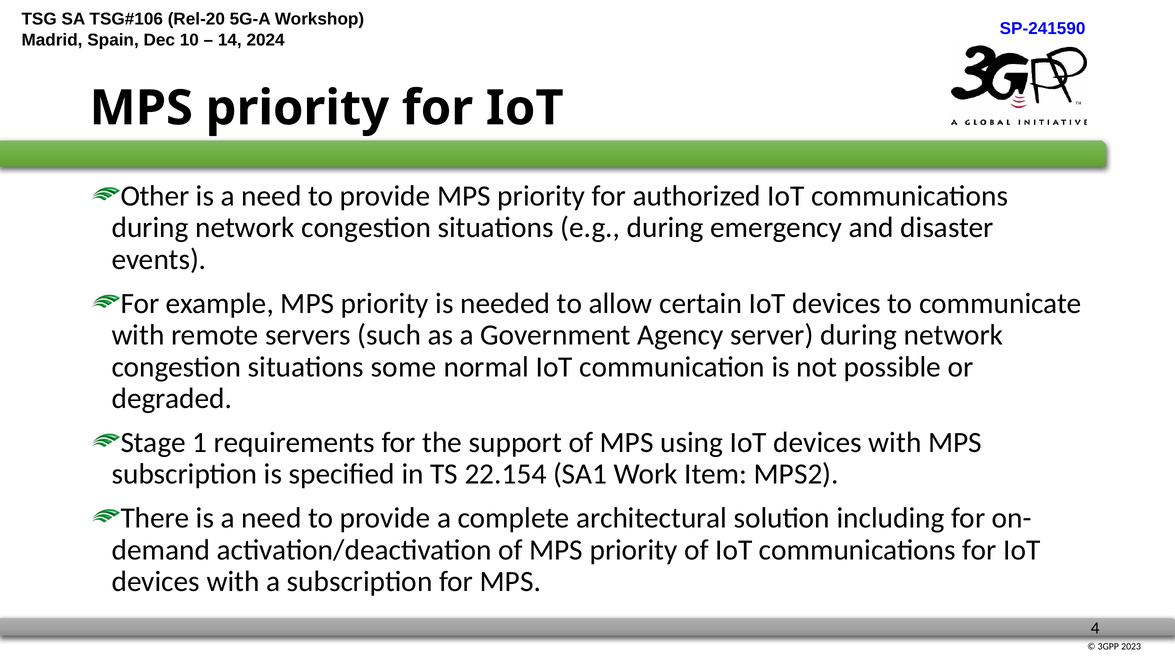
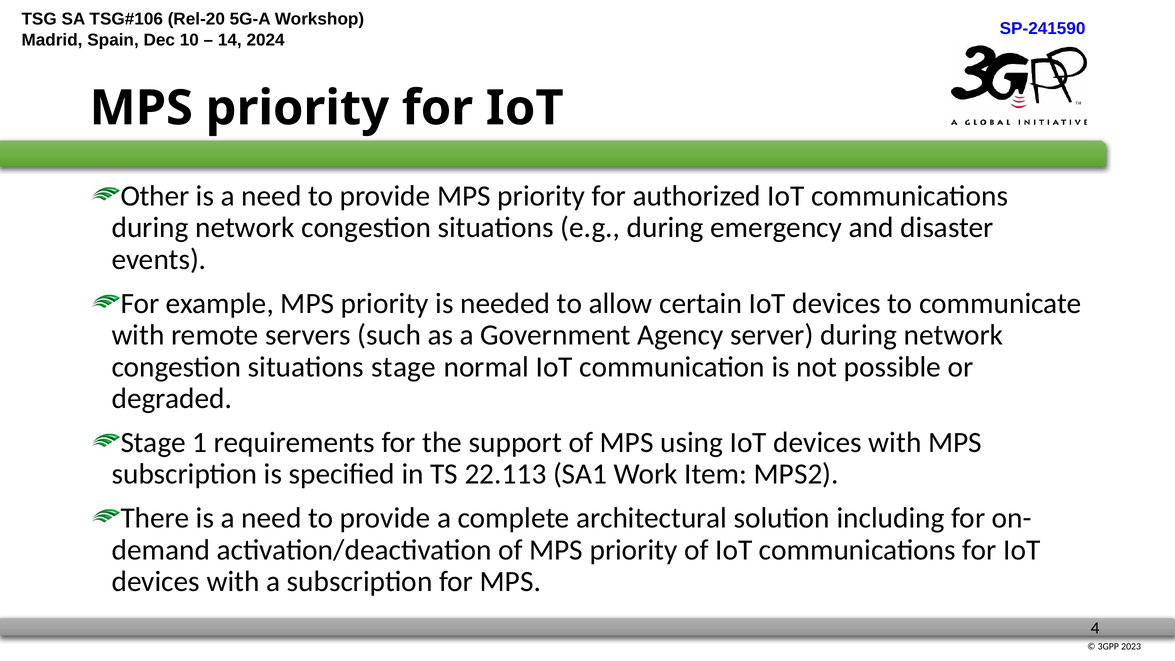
situations some: some -> stage
22.154: 22.154 -> 22.113
